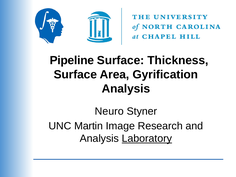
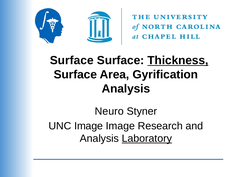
Pipeline at (72, 60): Pipeline -> Surface
Thickness underline: none -> present
UNC Martin: Martin -> Image
